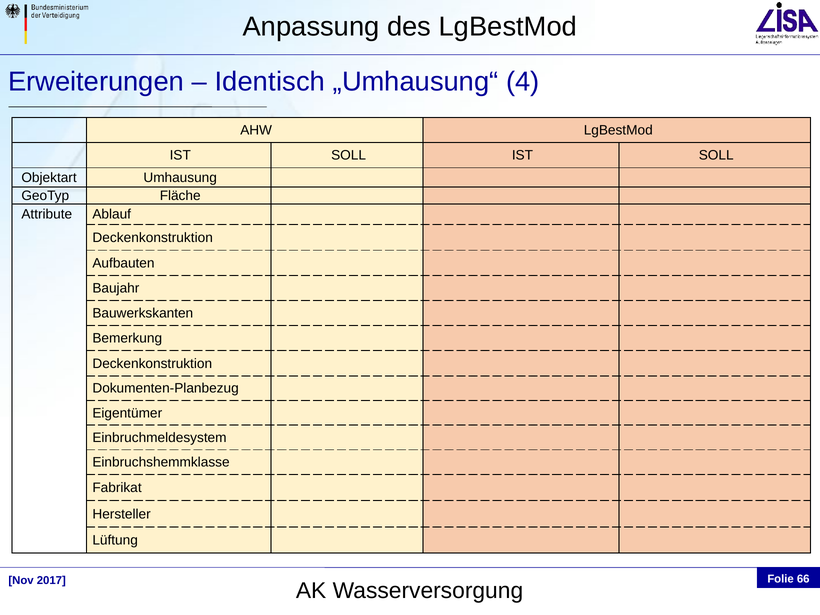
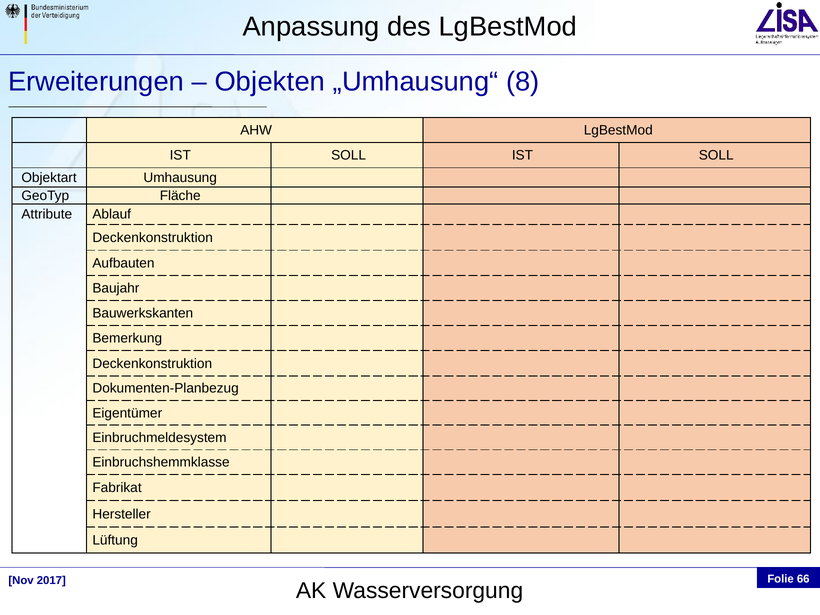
Identisch: Identisch -> Objekten
4: 4 -> 8
